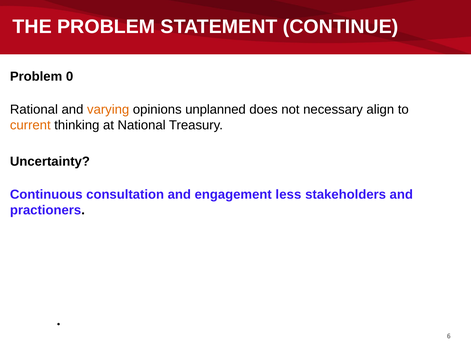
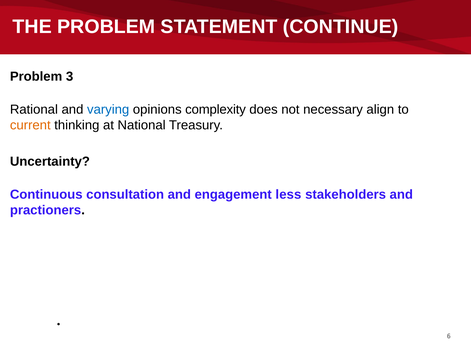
0: 0 -> 3
varying colour: orange -> blue
unplanned: unplanned -> complexity
